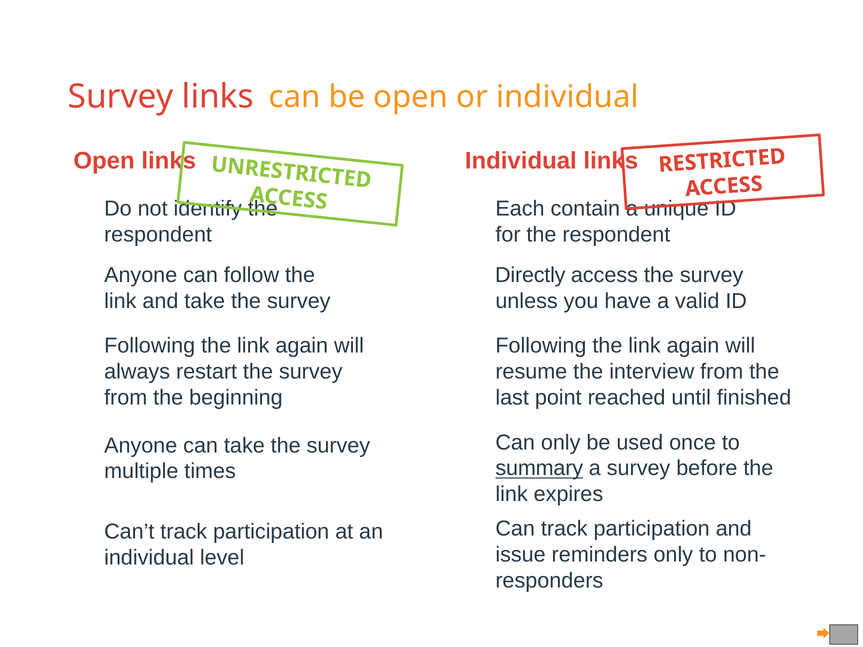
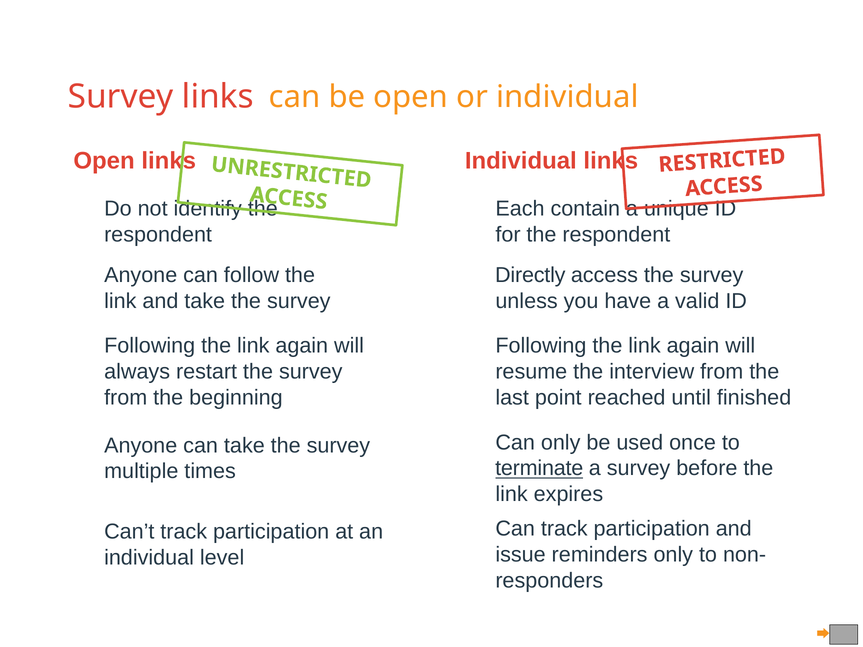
summary: summary -> terminate
